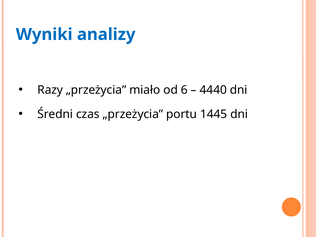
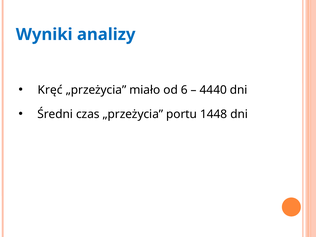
Razy: Razy -> Kręć
1445: 1445 -> 1448
